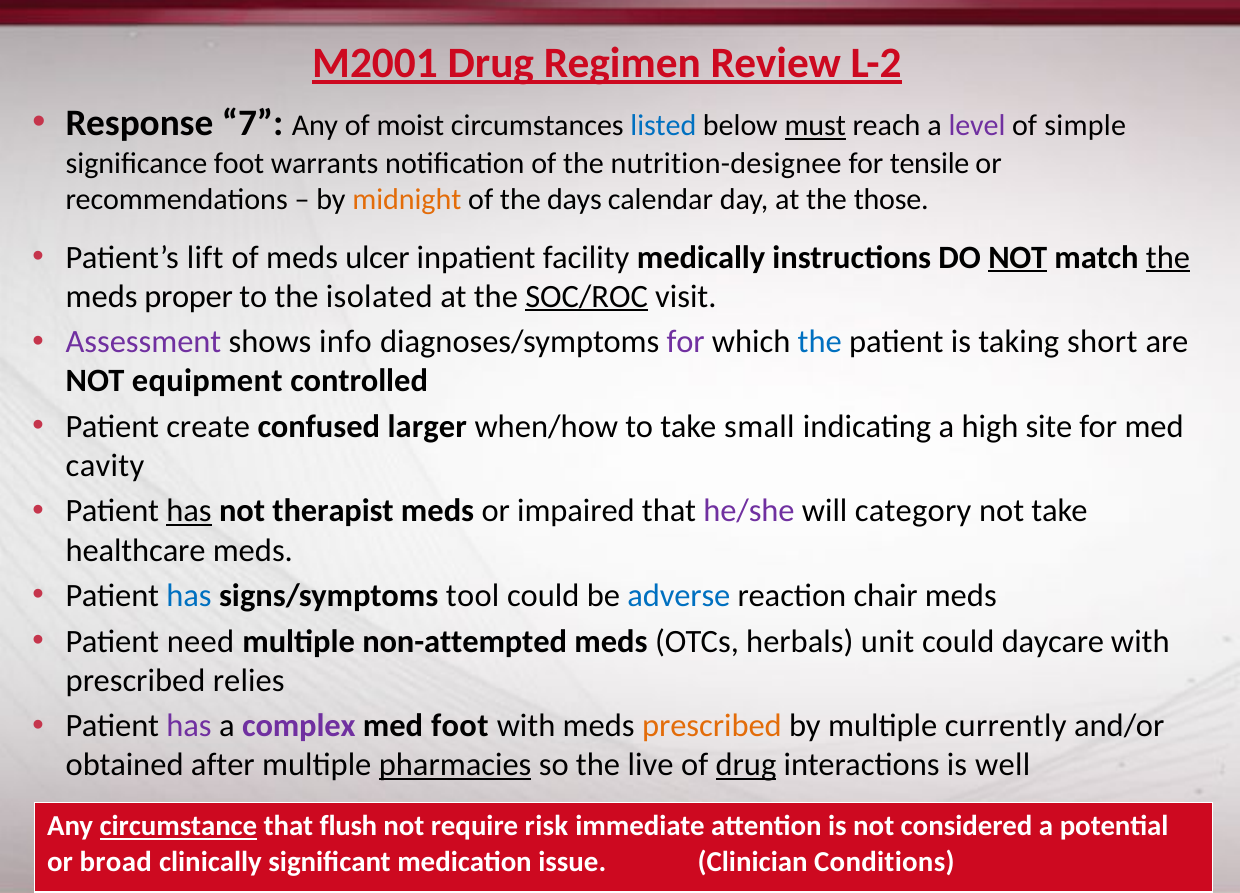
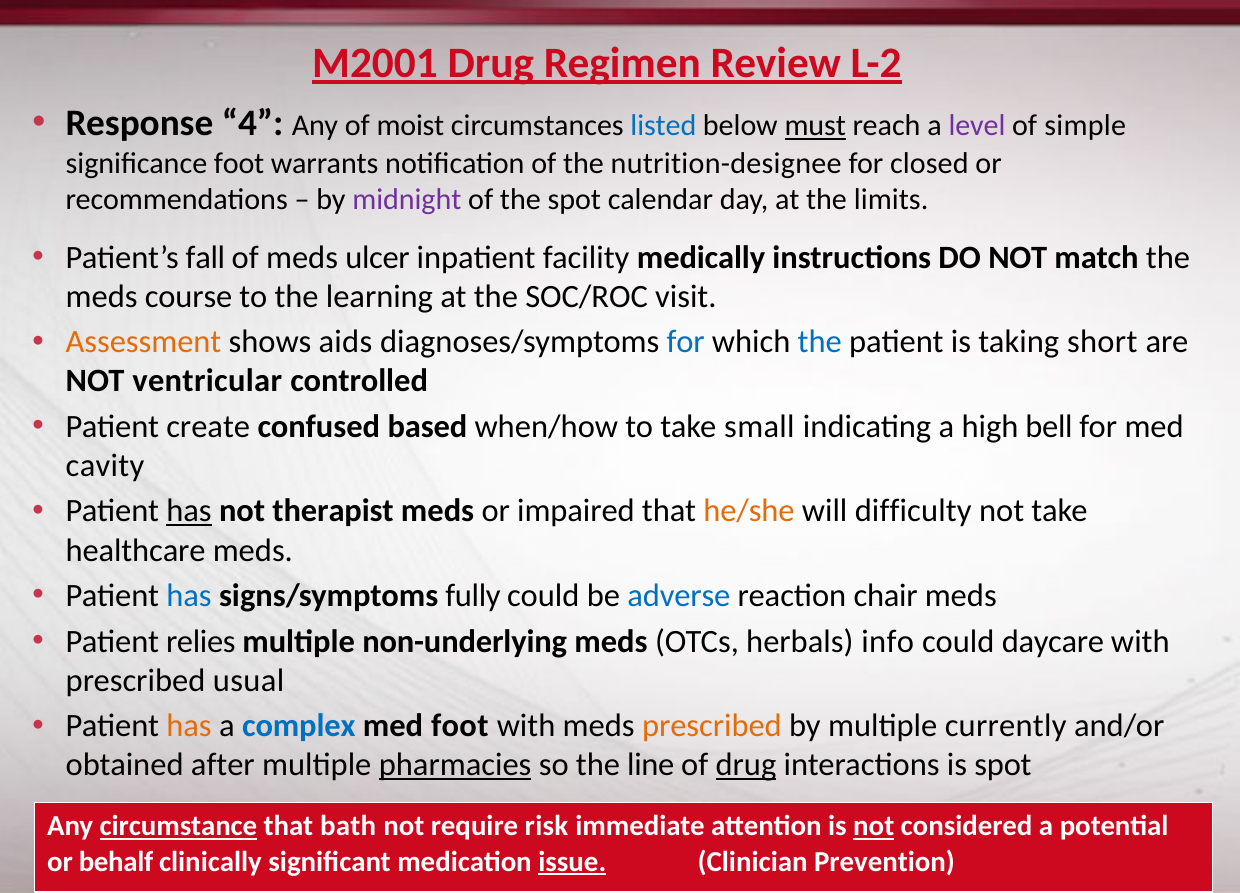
7: 7 -> 4
tensile: tensile -> closed
midnight colour: orange -> purple
the days: days -> spot
those: those -> limits
lift: lift -> fall
NOT at (1018, 257) underline: present -> none
the at (1168, 257) underline: present -> none
proper: proper -> course
isolated: isolated -> learning
SOC/ROC underline: present -> none
Assessment colour: purple -> orange
info: info -> aids
for at (686, 342) colour: purple -> blue
equipment: equipment -> ventricular
larger: larger -> based
site: site -> bell
he/she colour: purple -> orange
category: category -> difficulty
tool: tool -> fully
need: need -> relies
non-attempted: non-attempted -> non-underlying
unit: unit -> info
relies: relies -> usual
has at (189, 726) colour: purple -> orange
complex colour: purple -> blue
live: live -> line
is well: well -> spot
flush: flush -> bath
not at (874, 827) underline: none -> present
broad: broad -> behalf
issue underline: none -> present
Conditions: Conditions -> Prevention
